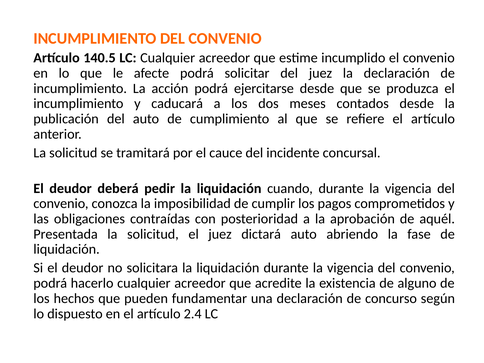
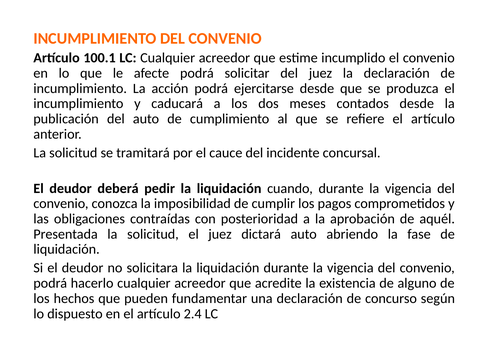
140.5: 140.5 -> 100.1
